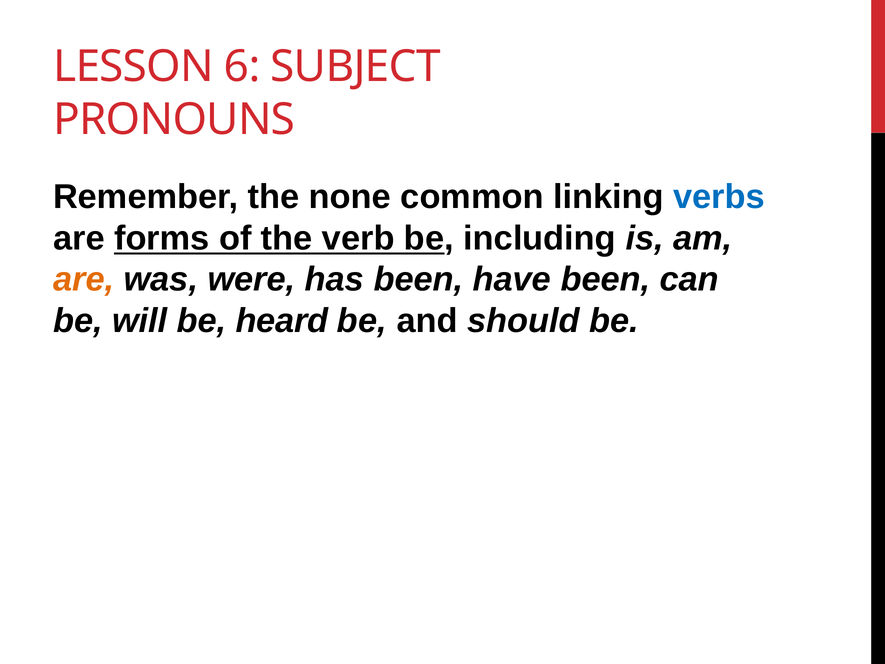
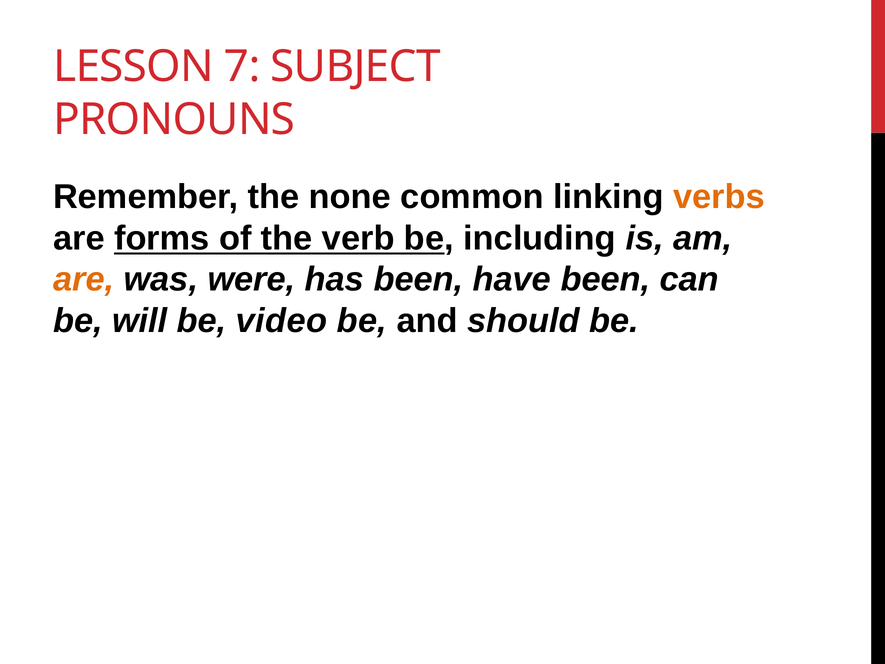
6: 6 -> 7
verbs colour: blue -> orange
heard: heard -> video
